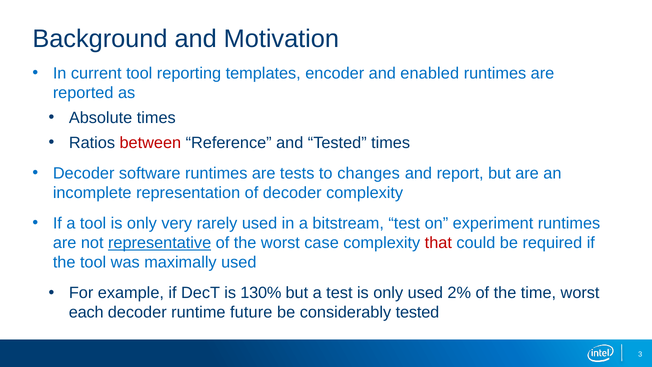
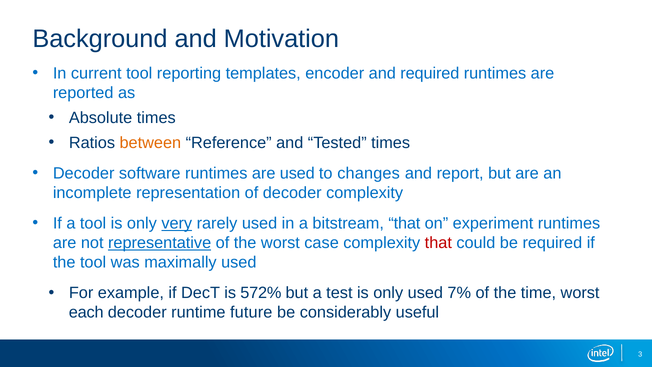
and enabled: enabled -> required
between colour: red -> orange
are tests: tests -> used
very underline: none -> present
bitstream test: test -> that
130%: 130% -> 572%
2%: 2% -> 7%
considerably tested: tested -> useful
